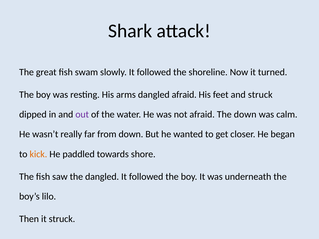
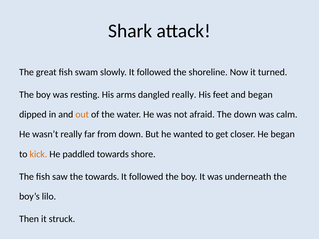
dangled afraid: afraid -> really
and struck: struck -> began
out colour: purple -> orange
the dangled: dangled -> towards
